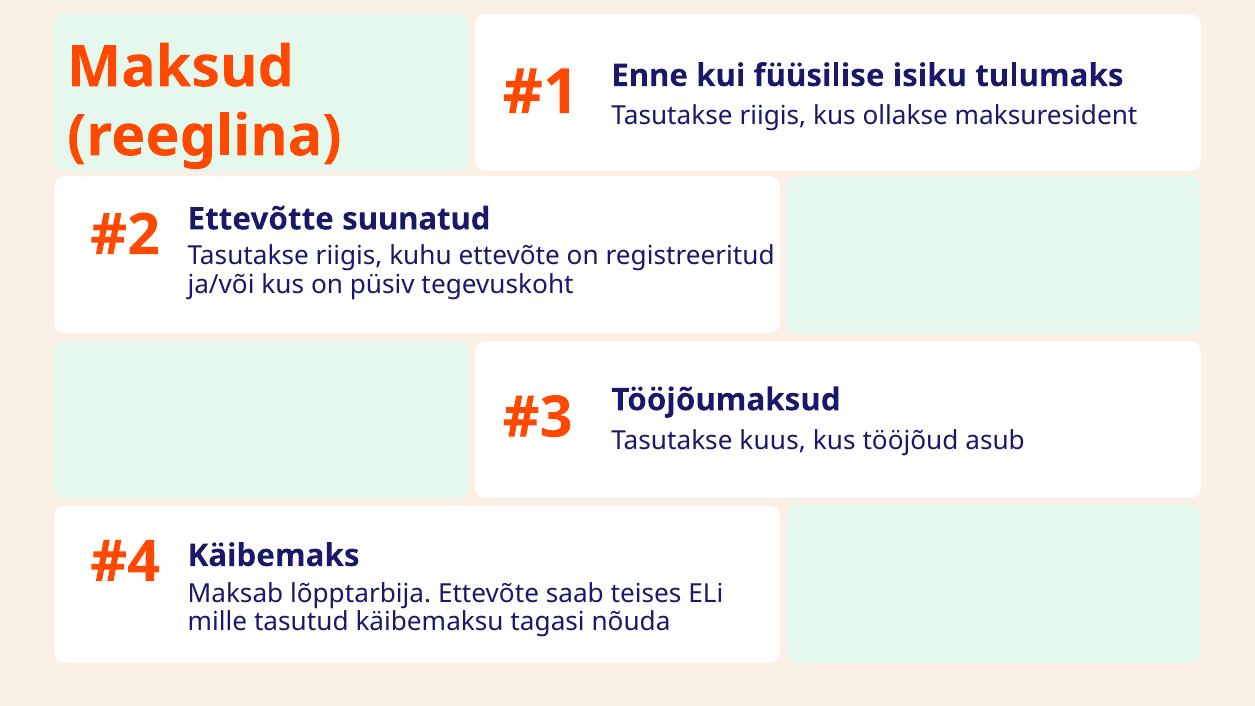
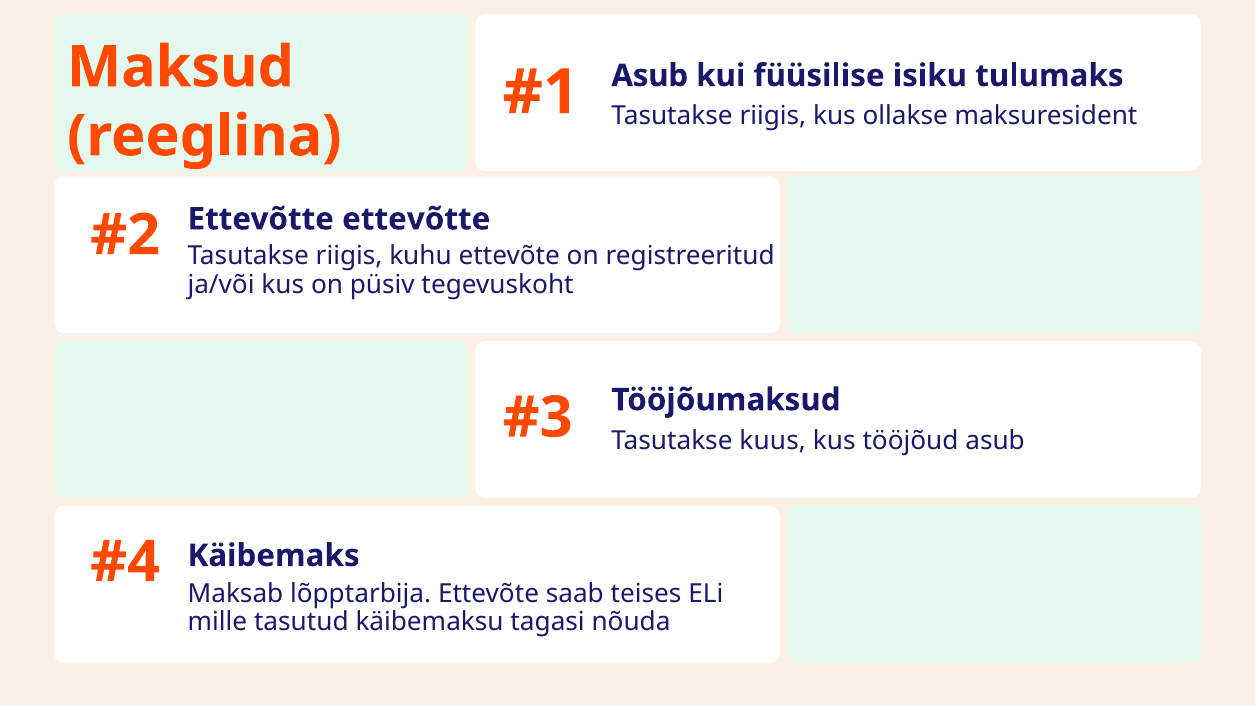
Enne at (650, 76): Enne -> Asub
Ettevõtte suunatud: suunatud -> ettevõtte
